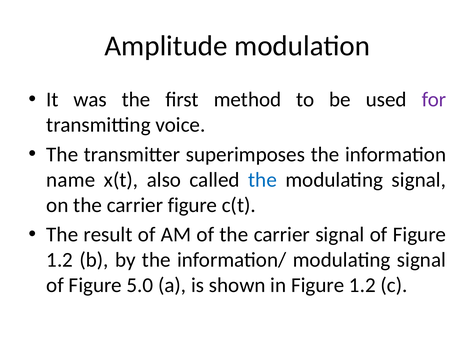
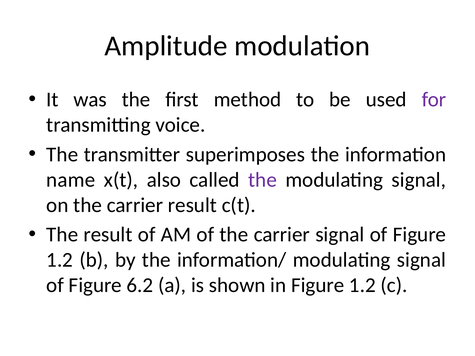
the at (263, 180) colour: blue -> purple
carrier figure: figure -> result
5.0: 5.0 -> 6.2
